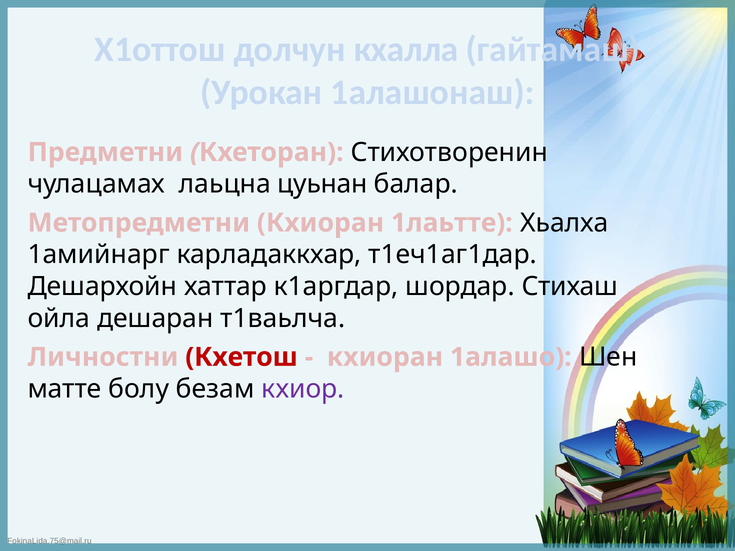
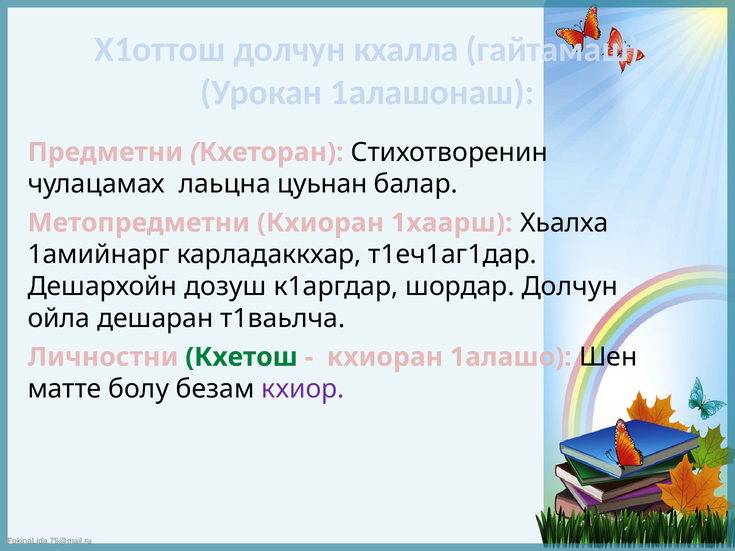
1лаьтте: 1лаьтте -> 1хаарш
хаттар: хаттар -> дозуш
шордар Стихаш: Стихаш -> Долчун
Кхетош colour: red -> green
